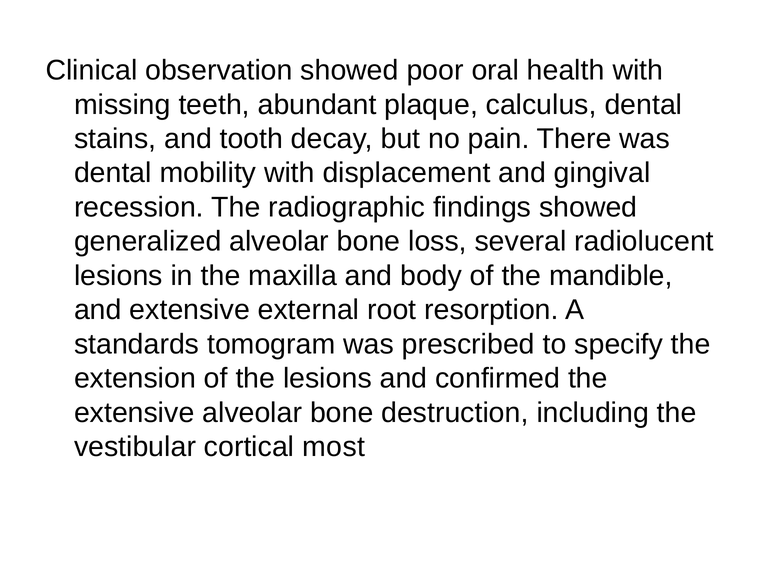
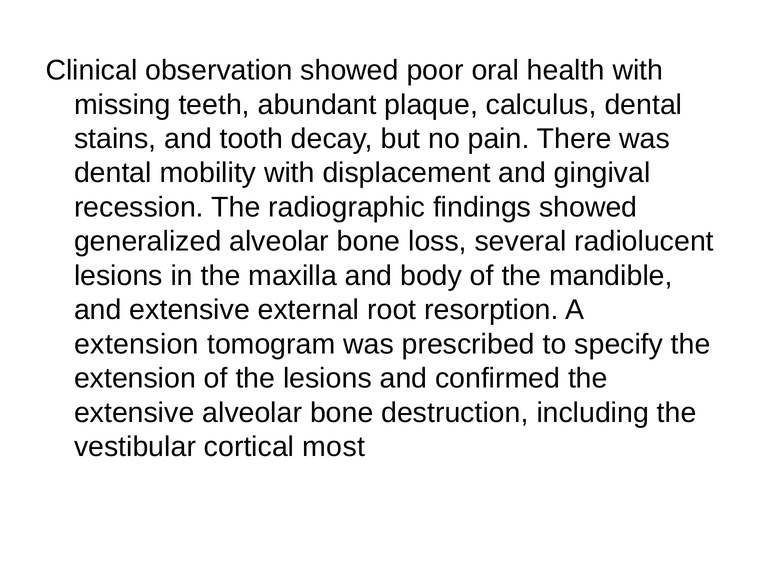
standards at (137, 344): standards -> extension
